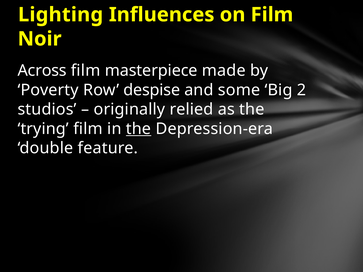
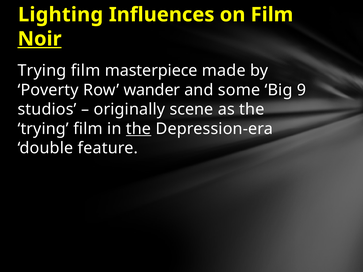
Noir underline: none -> present
Across at (42, 71): Across -> Trying
despise: despise -> wander
2: 2 -> 9
relied: relied -> scene
